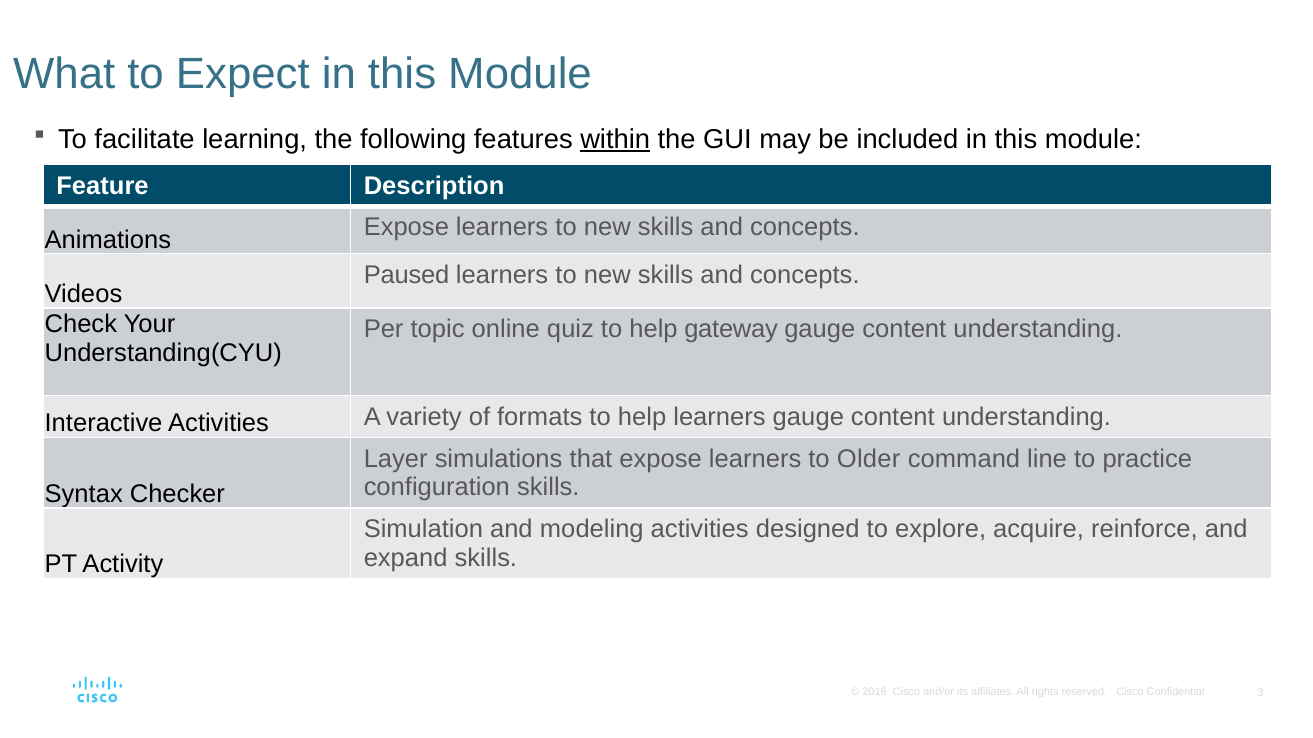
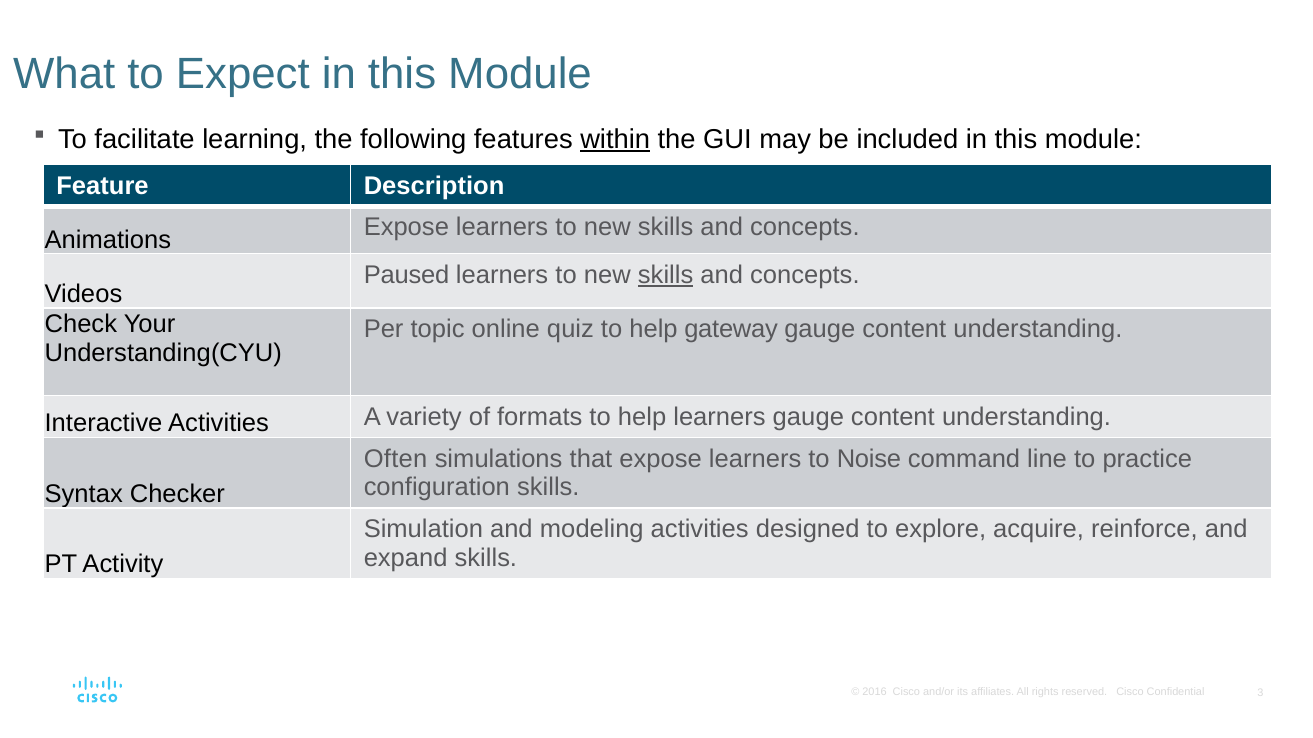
skills at (666, 275) underline: none -> present
Layer: Layer -> Often
Older: Older -> Noise
